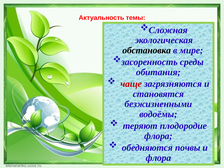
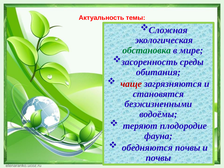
обстановка colour: black -> green
флора at (158, 136): флора -> фауна
флора at (158, 158): флора -> почвы
